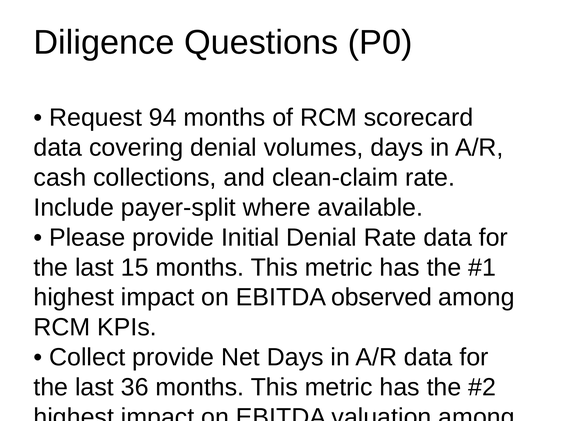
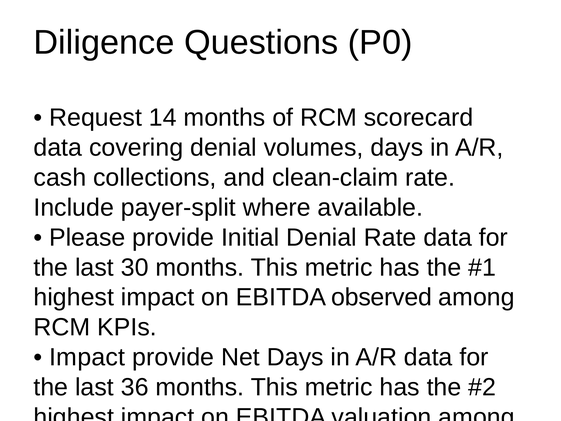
94: 94 -> 14
15: 15 -> 30
Collect at (87, 357): Collect -> Impact
